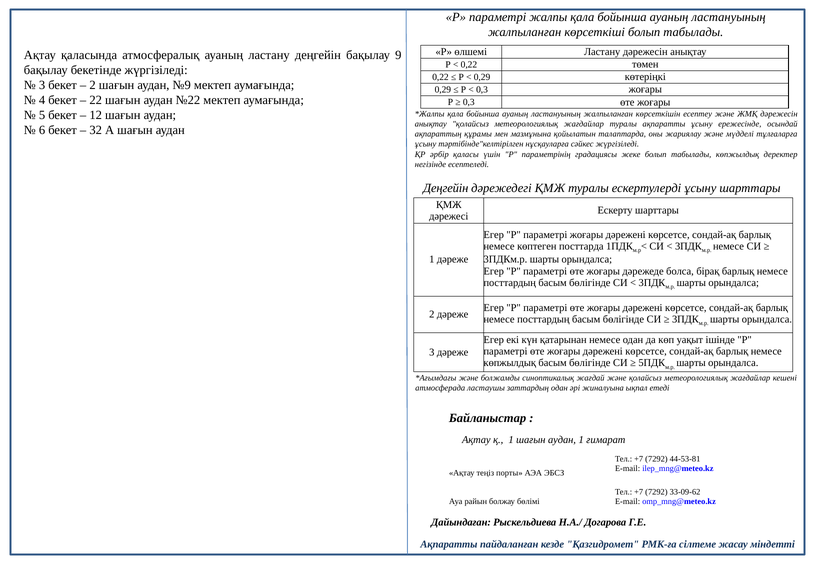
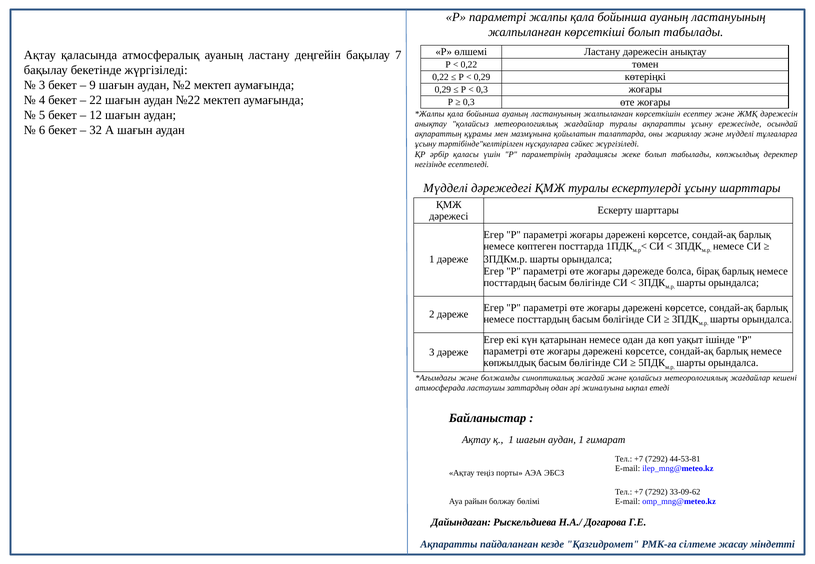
9: 9 -> 7
2 at (93, 85): 2 -> 9
№9: №9 -> №2
Деңгейін at (446, 188): Деңгейін -> Мүдделі
